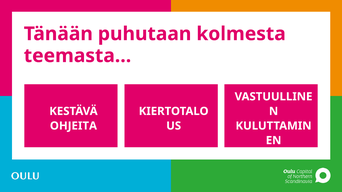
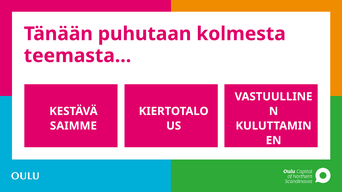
OHJEITA: OHJEITA -> SAIMME
